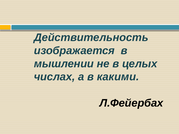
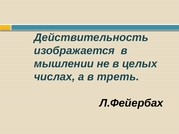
какими: какими -> треть
